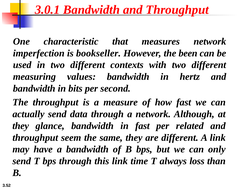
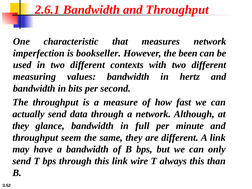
3.0.1: 3.0.1 -> 2.6.1
in fast: fast -> full
related: related -> minute
time: time -> wire
always loss: loss -> this
